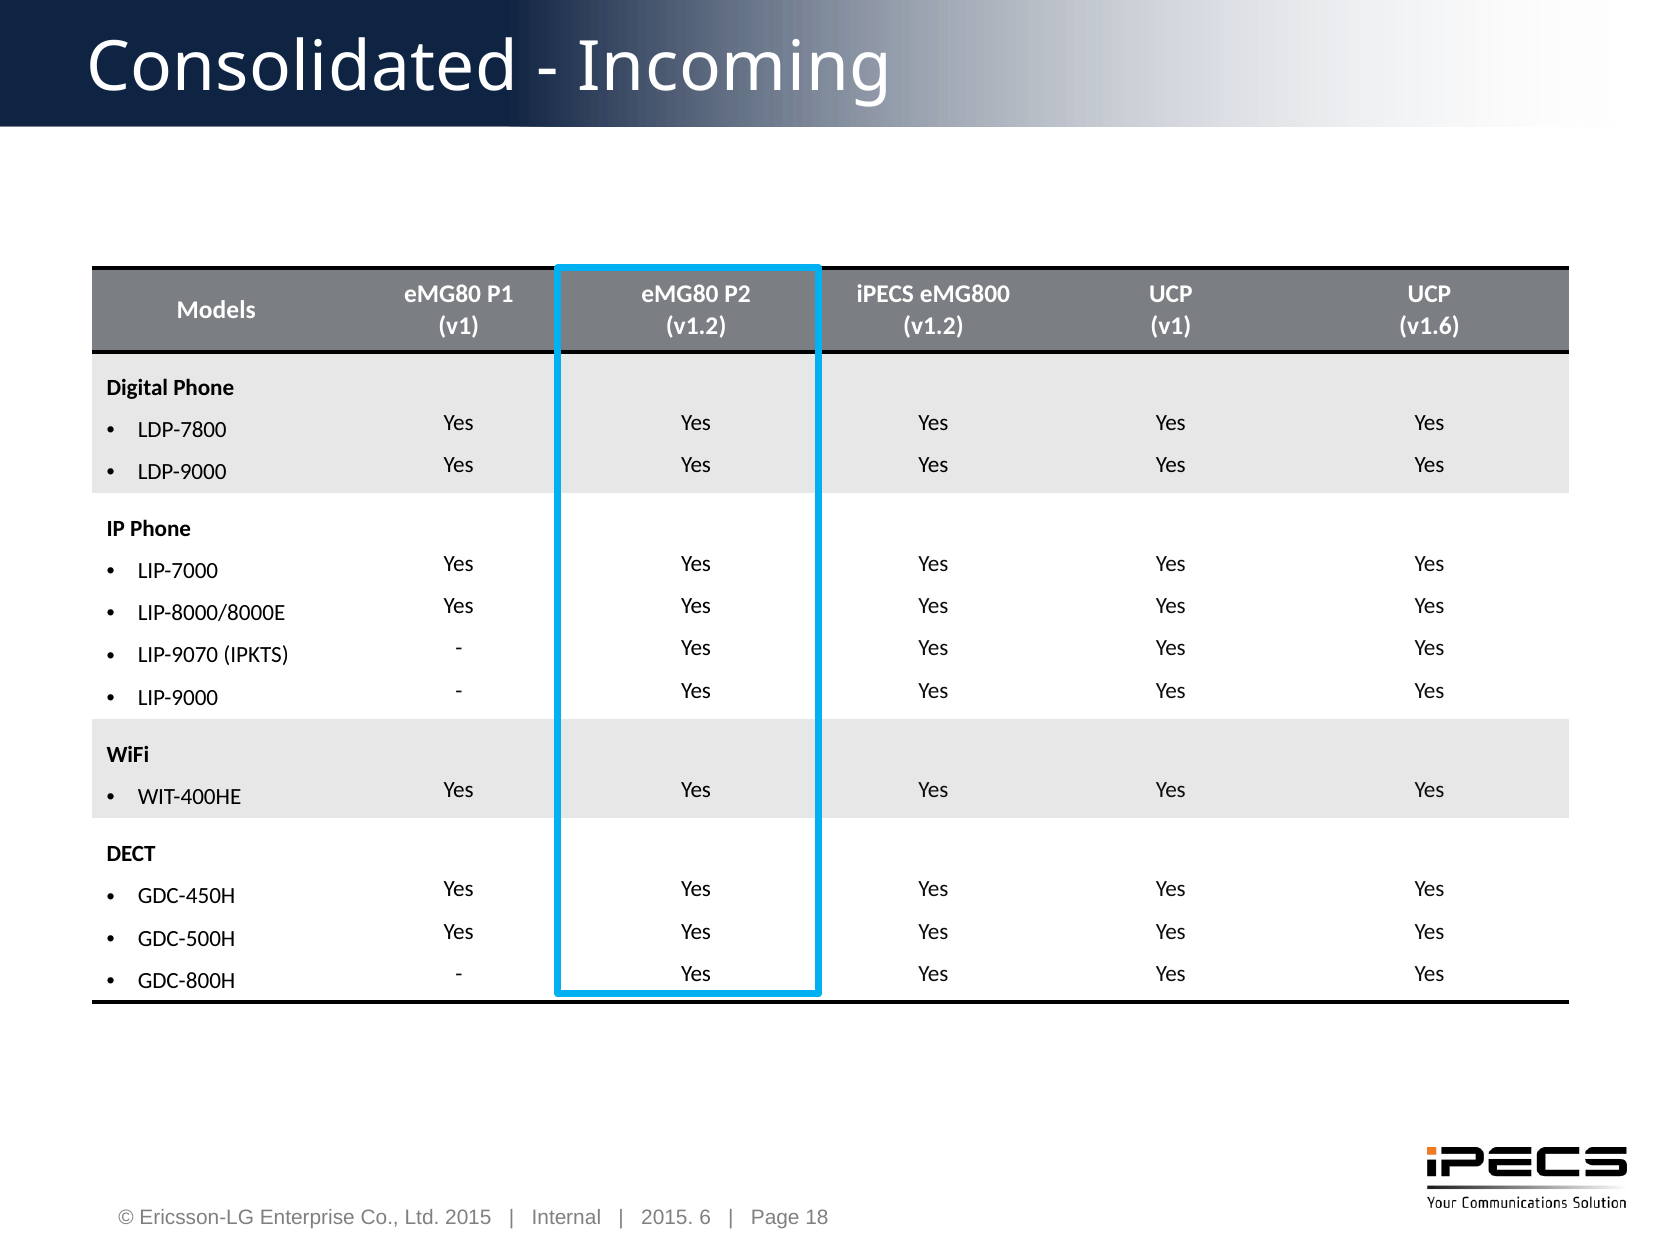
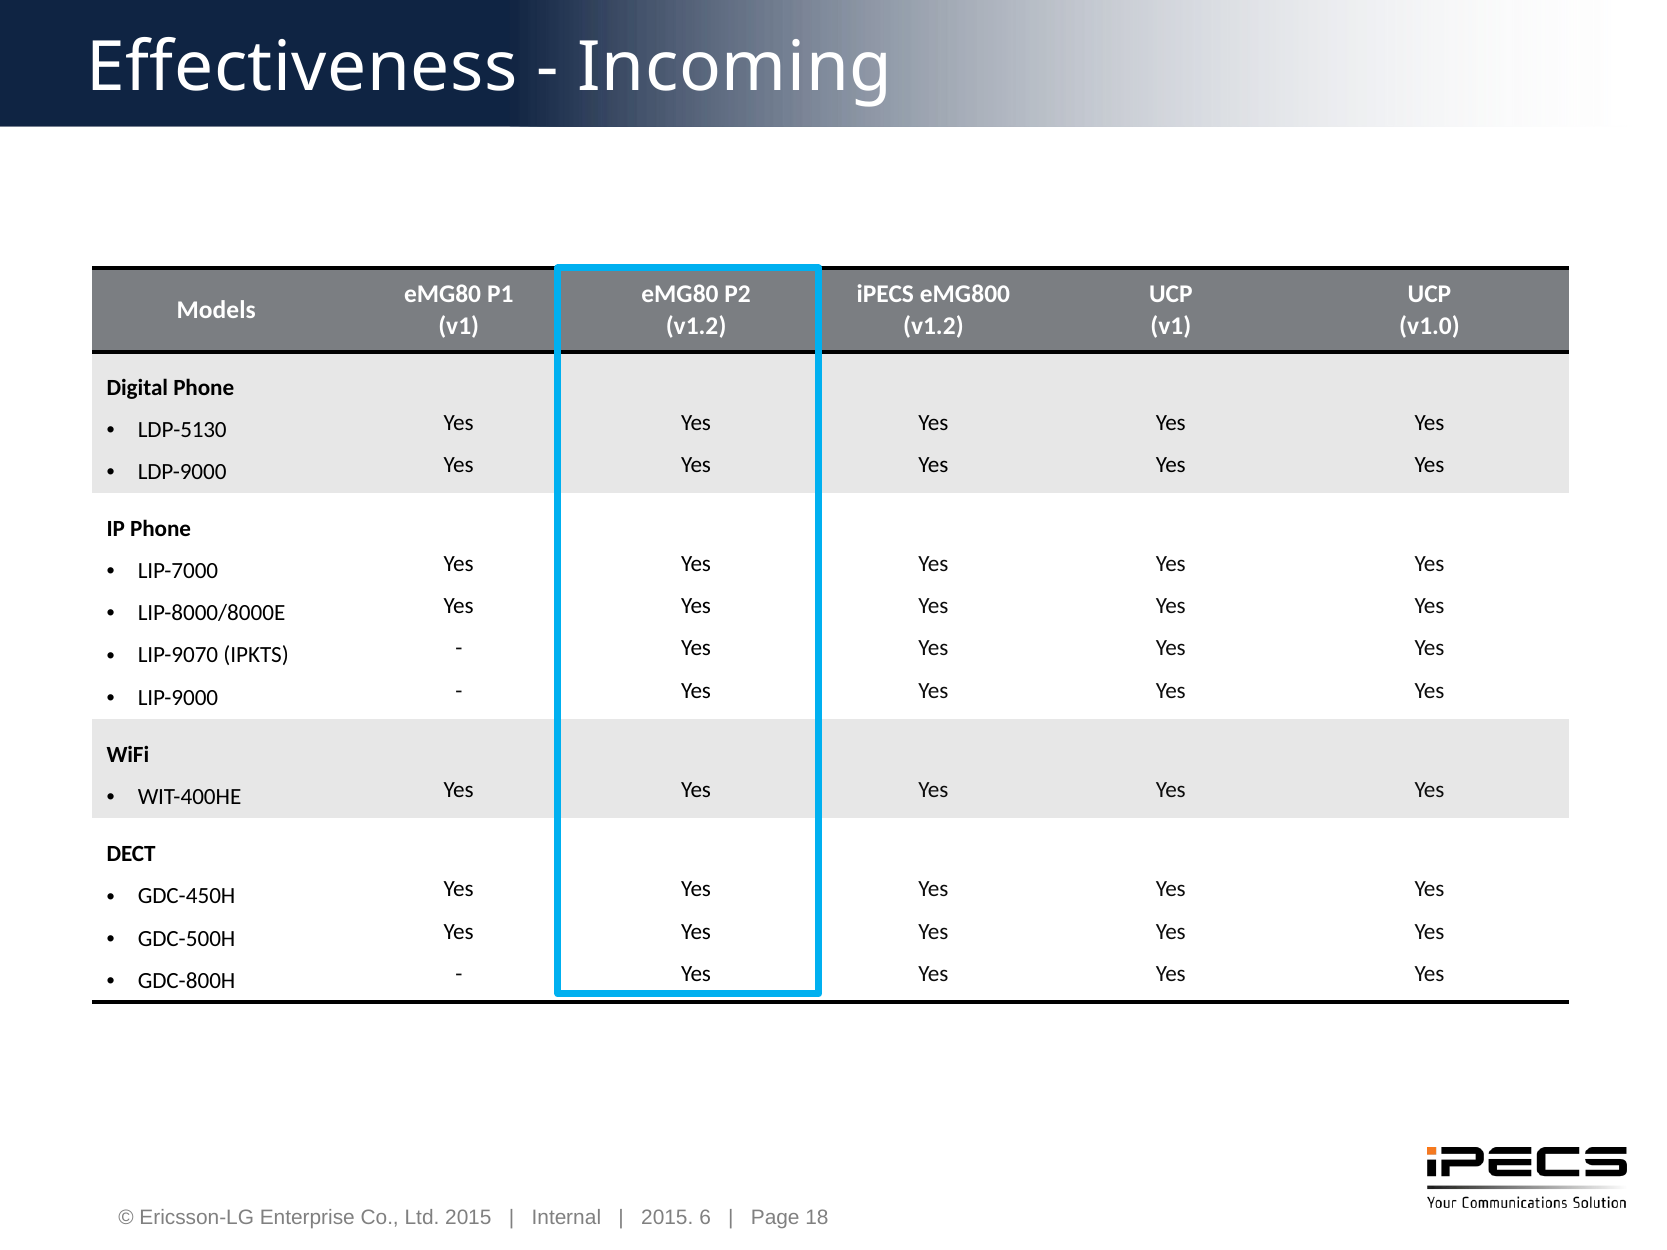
Consolidated: Consolidated -> Effectiveness
v1.6: v1.6 -> v1.0
LDP-7800: LDP-7800 -> LDP-5130
